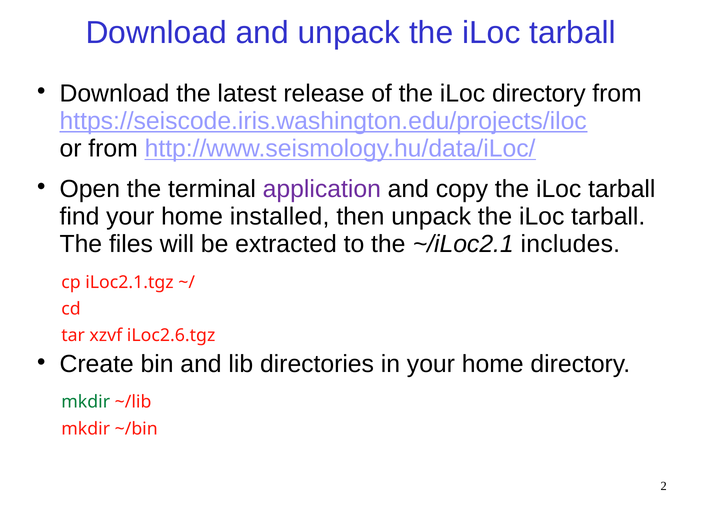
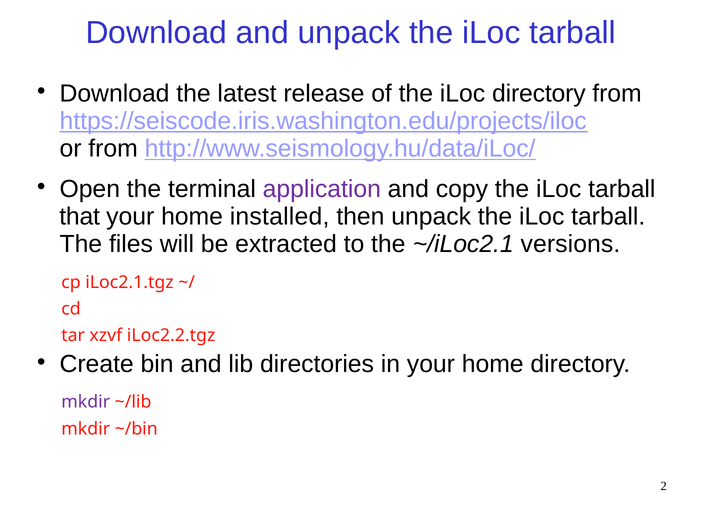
find: find -> that
includes: includes -> versions
iLoc2.6.tgz: iLoc2.6.tgz -> iLoc2.2.tgz
mkdir at (86, 402) colour: green -> purple
